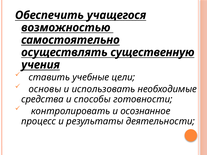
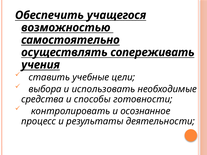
существенную: существенную -> сопереживать
основы: основы -> выбора
